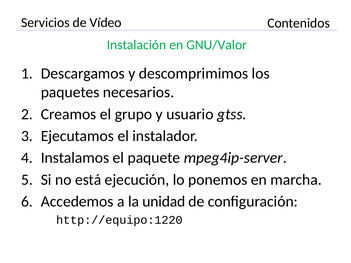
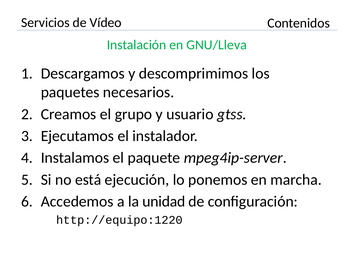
GNU/Valor: GNU/Valor -> GNU/Lleva
